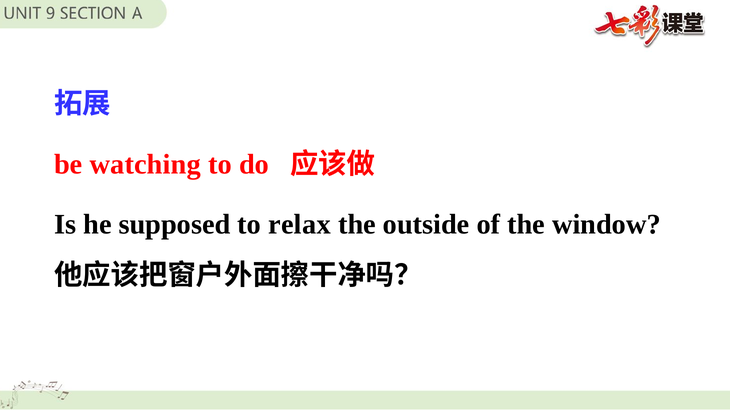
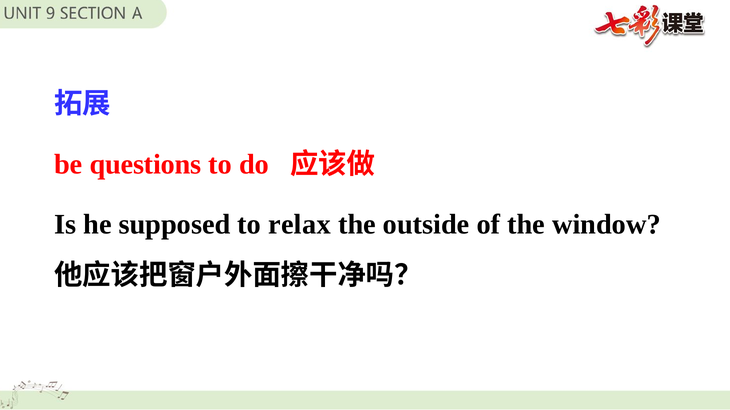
watching: watching -> questions
